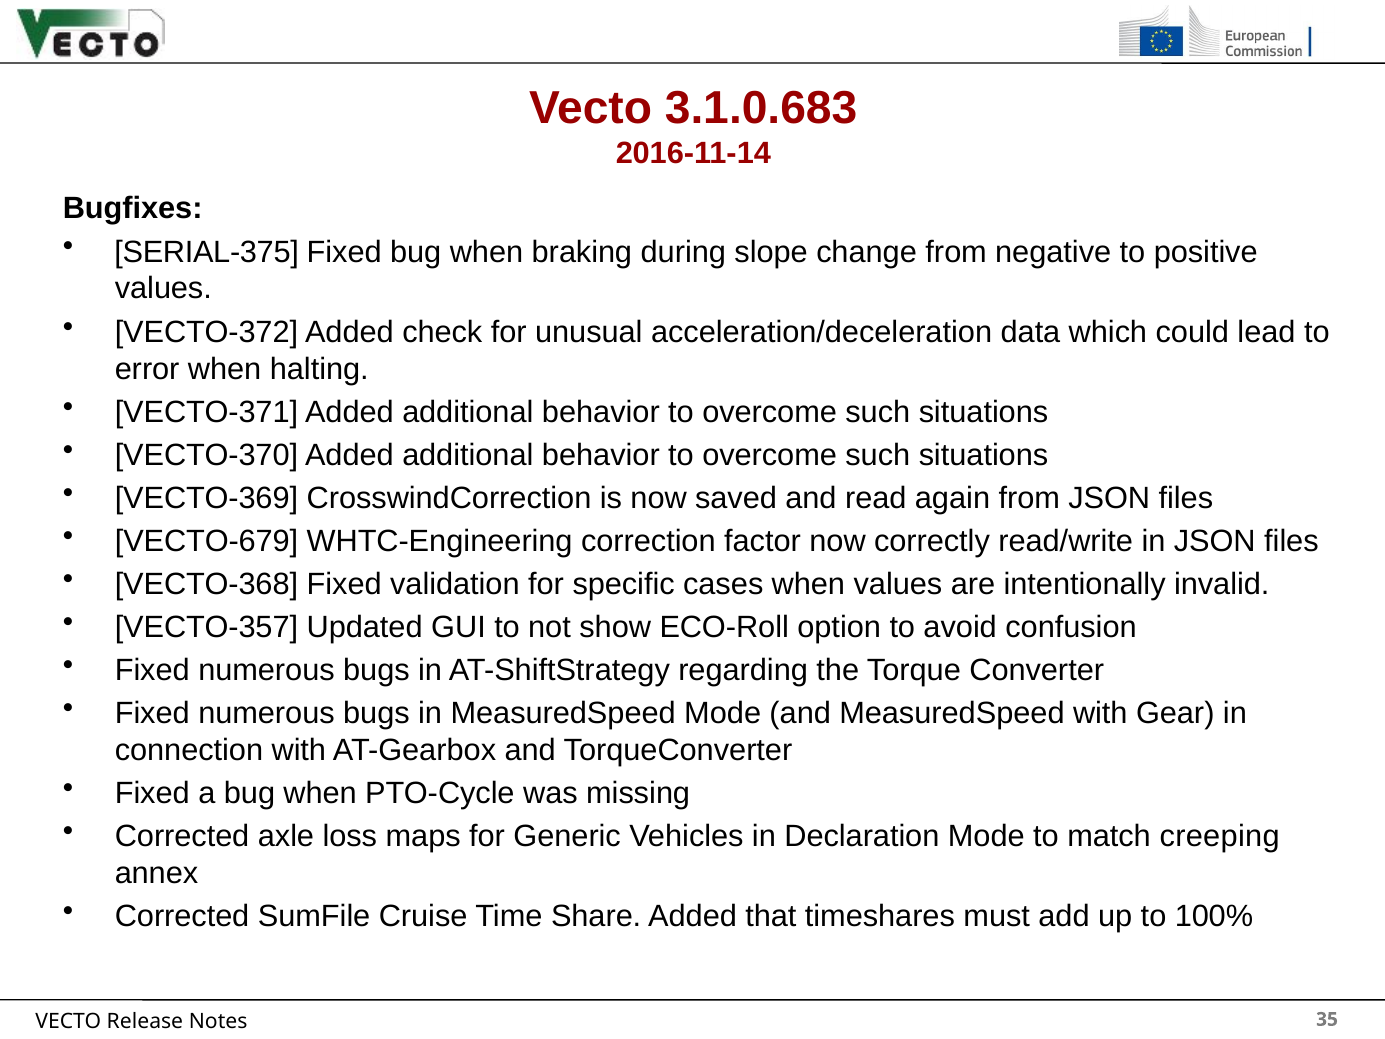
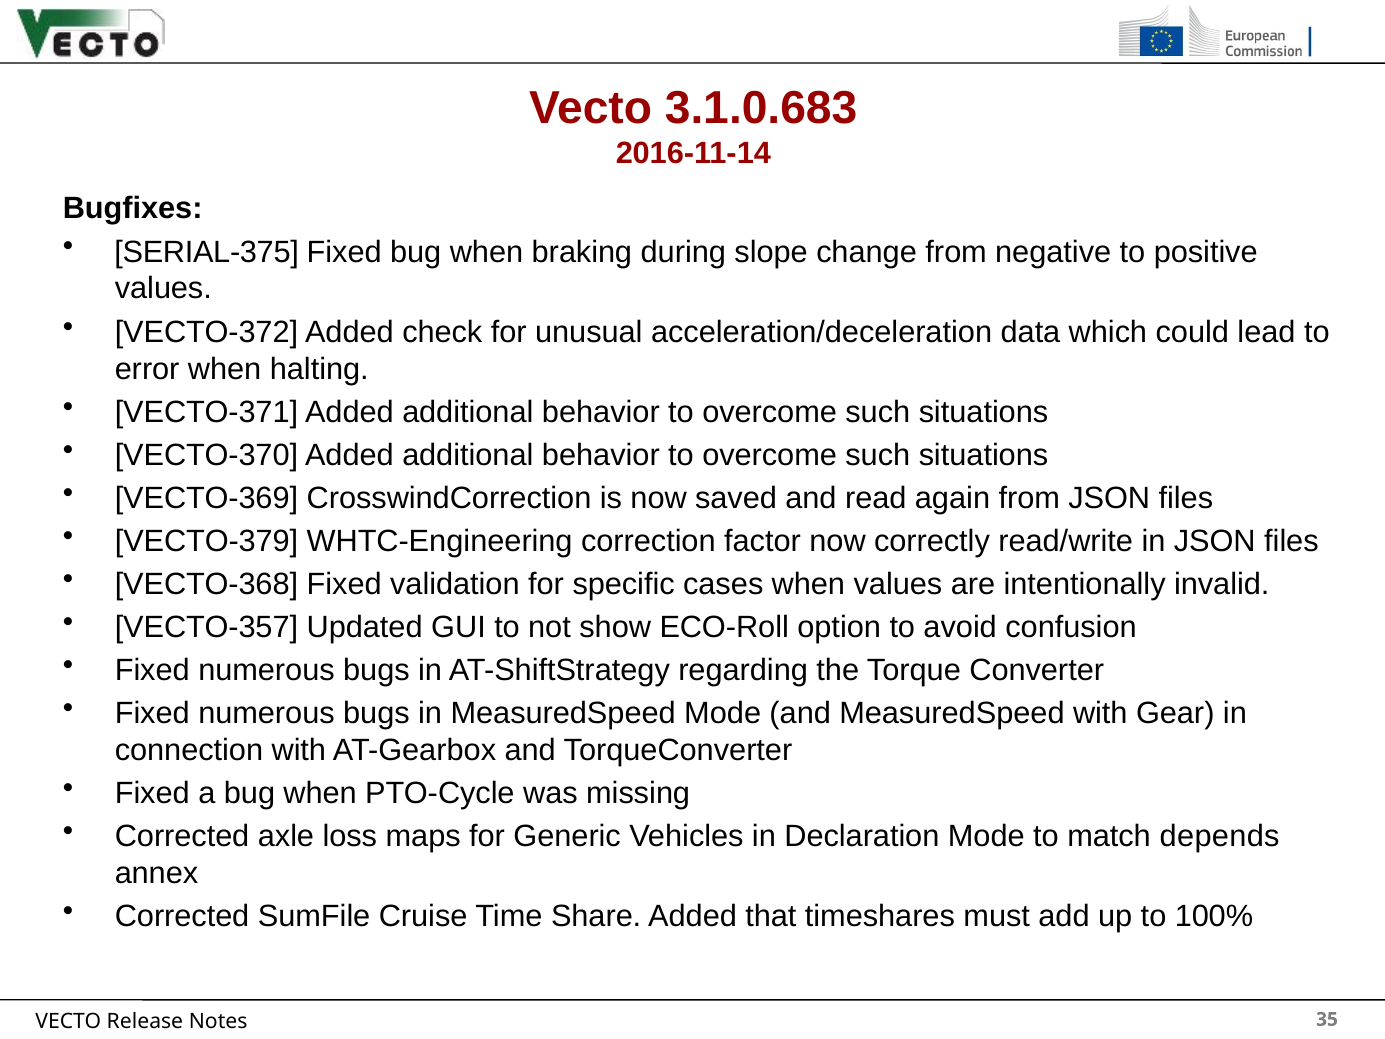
VECTO-679: VECTO-679 -> VECTO-379
creeping: creeping -> depends
